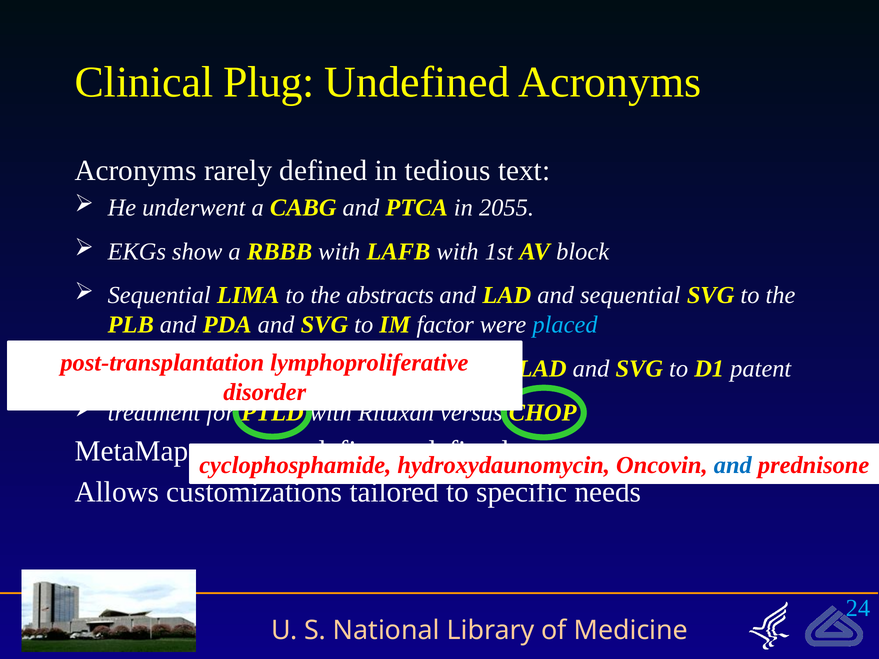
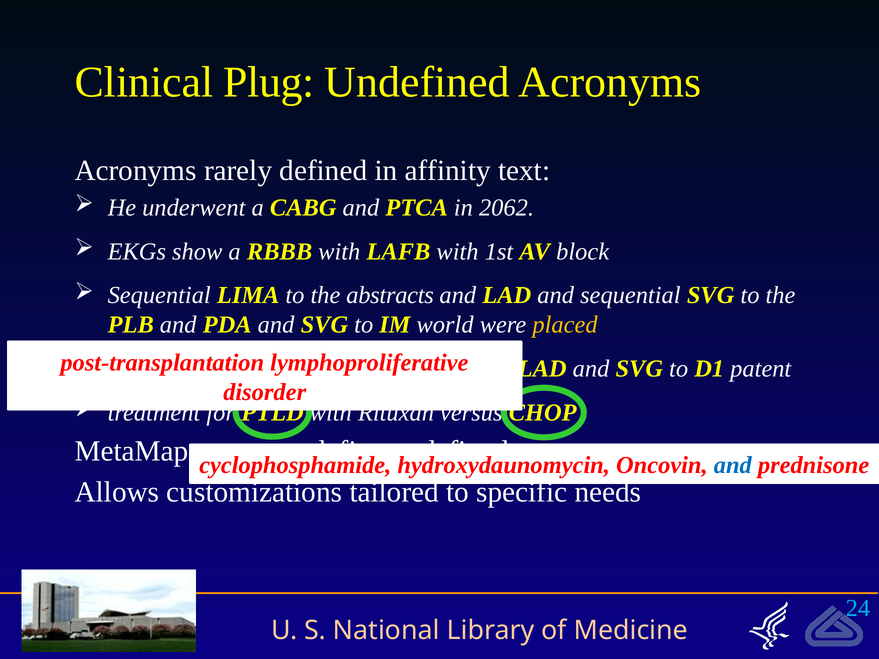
tedious: tedious -> affinity
2055: 2055 -> 2062
factor: factor -> world
placed colour: light blue -> yellow
